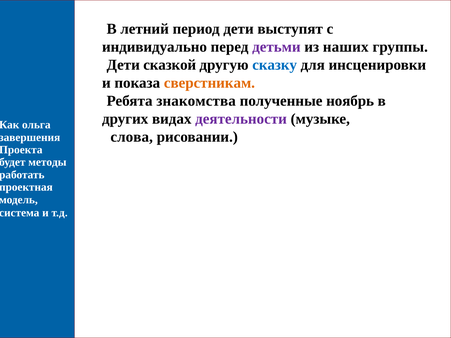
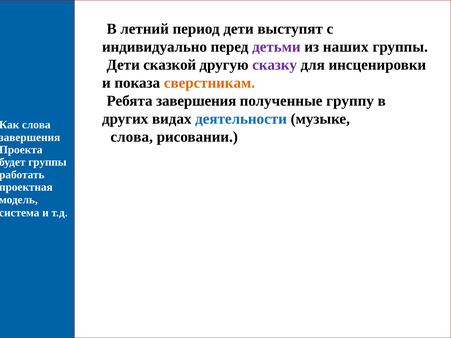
сказку colour: blue -> purple
знакомства at (196, 101): знакомства -> завершения
ноябрь: ноябрь -> группу
деятельности colour: purple -> blue
ольга at (36, 125): ольга -> слова
методы at (47, 162): методы -> группы
